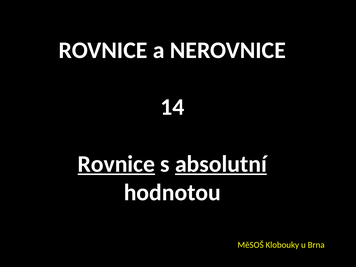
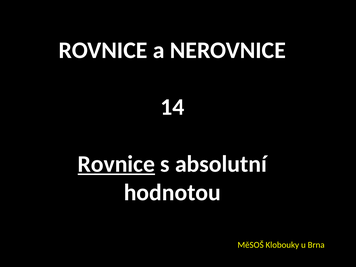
absolutní underline: present -> none
